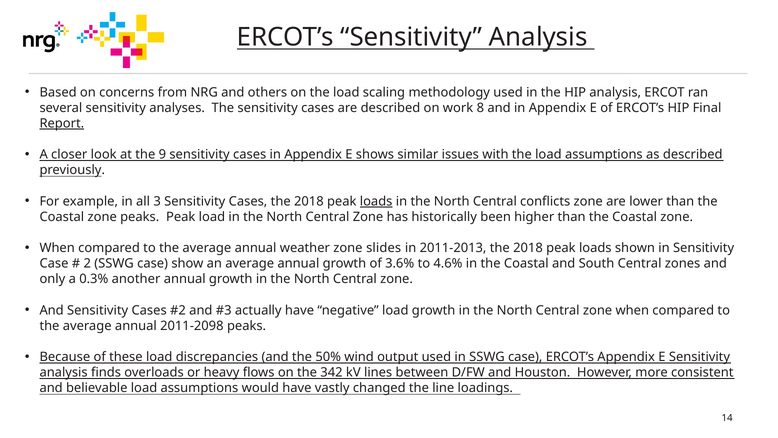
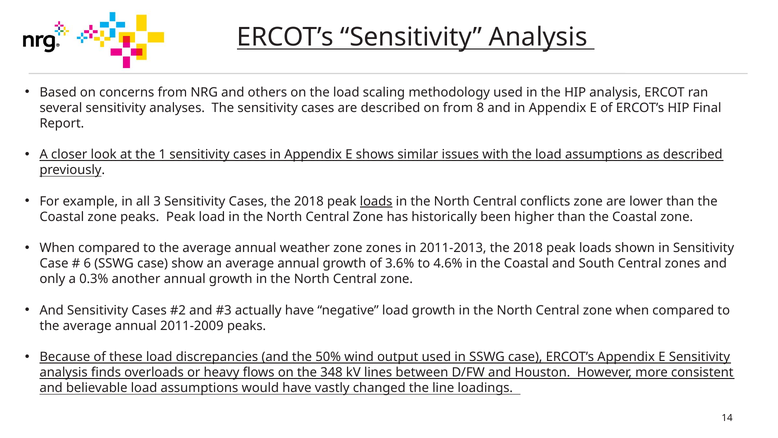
on work: work -> from
Report underline: present -> none
9: 9 -> 1
zone slides: slides -> zones
2: 2 -> 6
2011-2098: 2011-2098 -> 2011-2009
342: 342 -> 348
